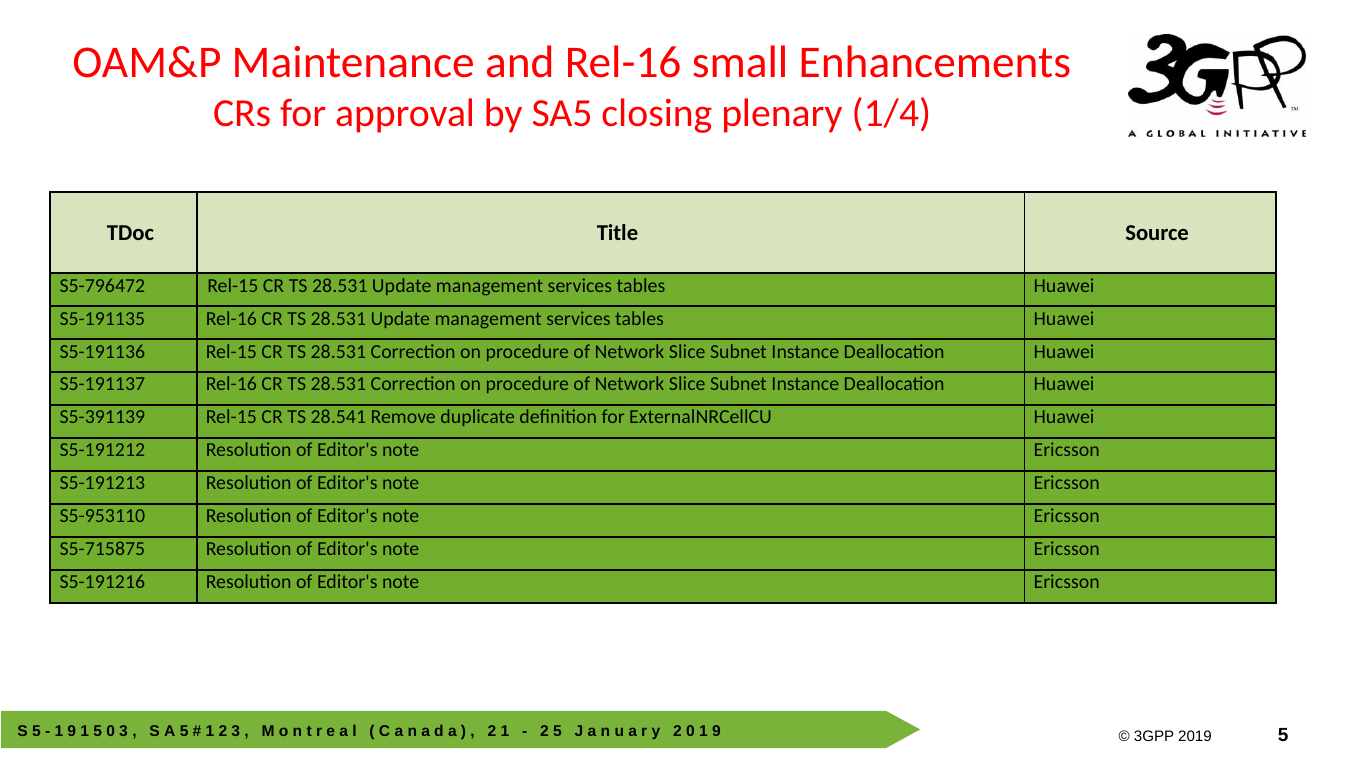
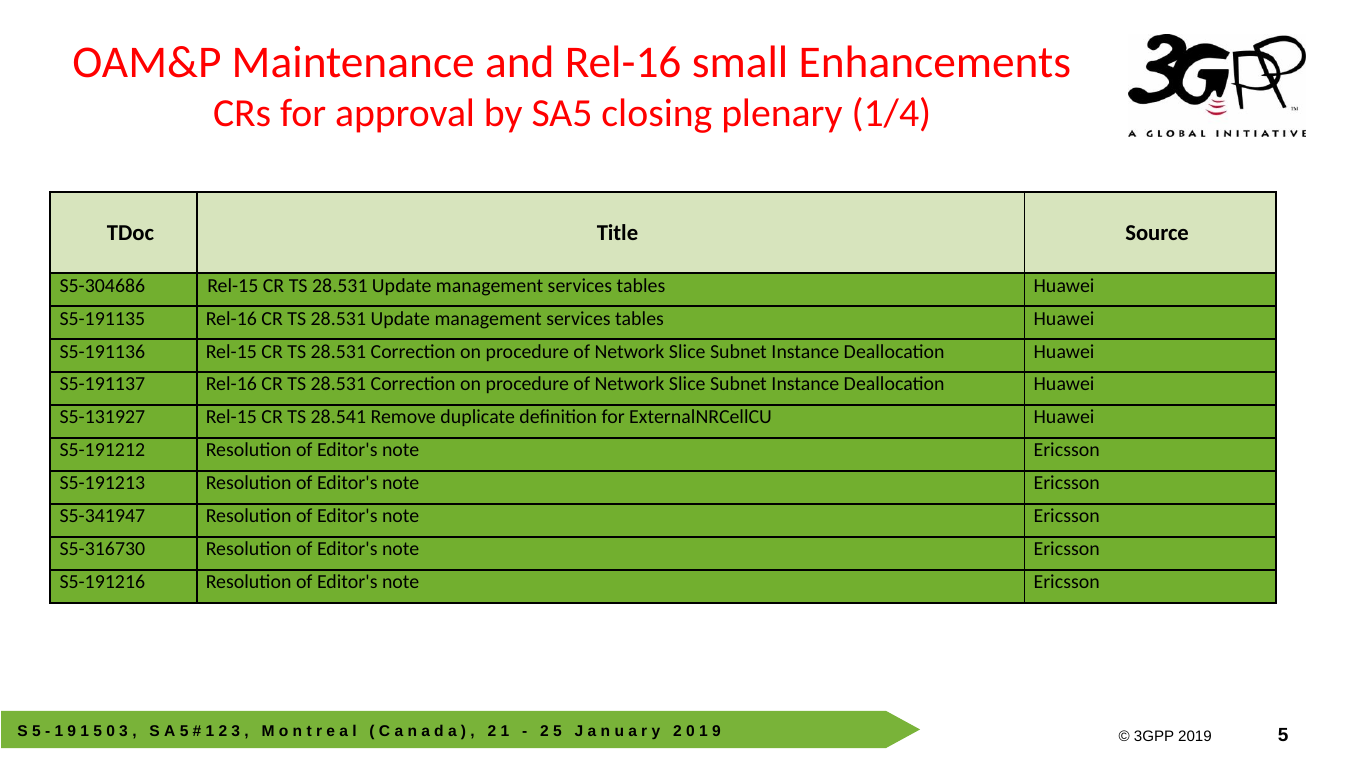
S5-796472: S5-796472 -> S5-304686
S5-391139: S5-391139 -> S5-131927
S5-953110: S5-953110 -> S5-341947
S5-715875: S5-715875 -> S5-316730
